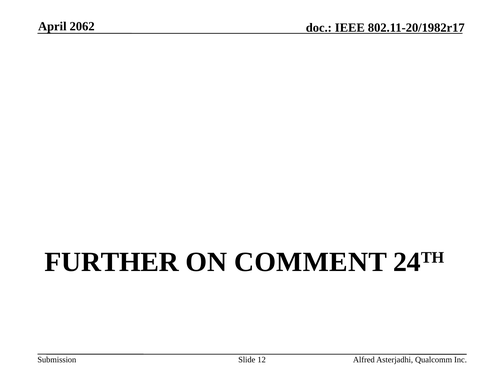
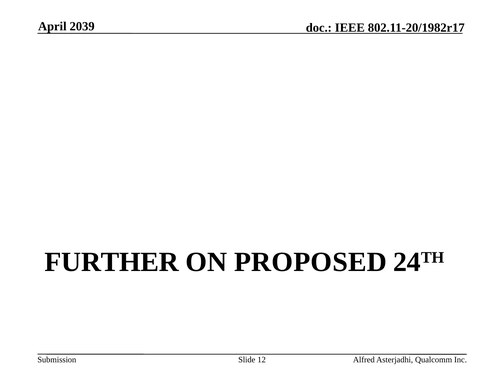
2062: 2062 -> 2039
COMMENT: COMMENT -> PROPOSED
